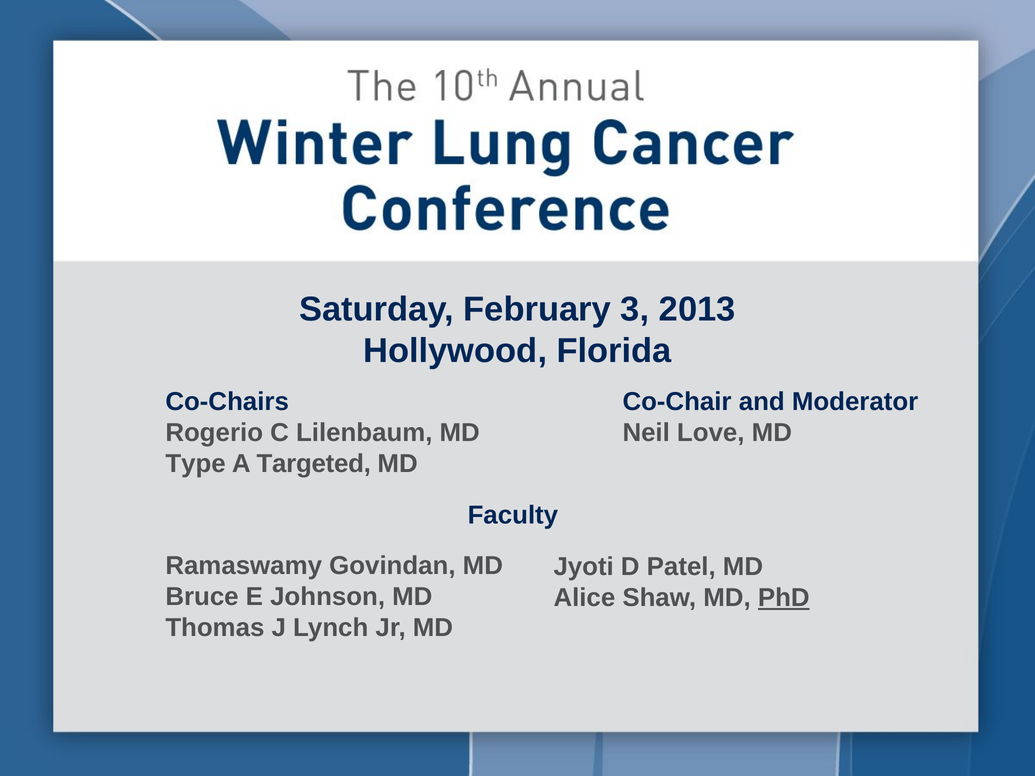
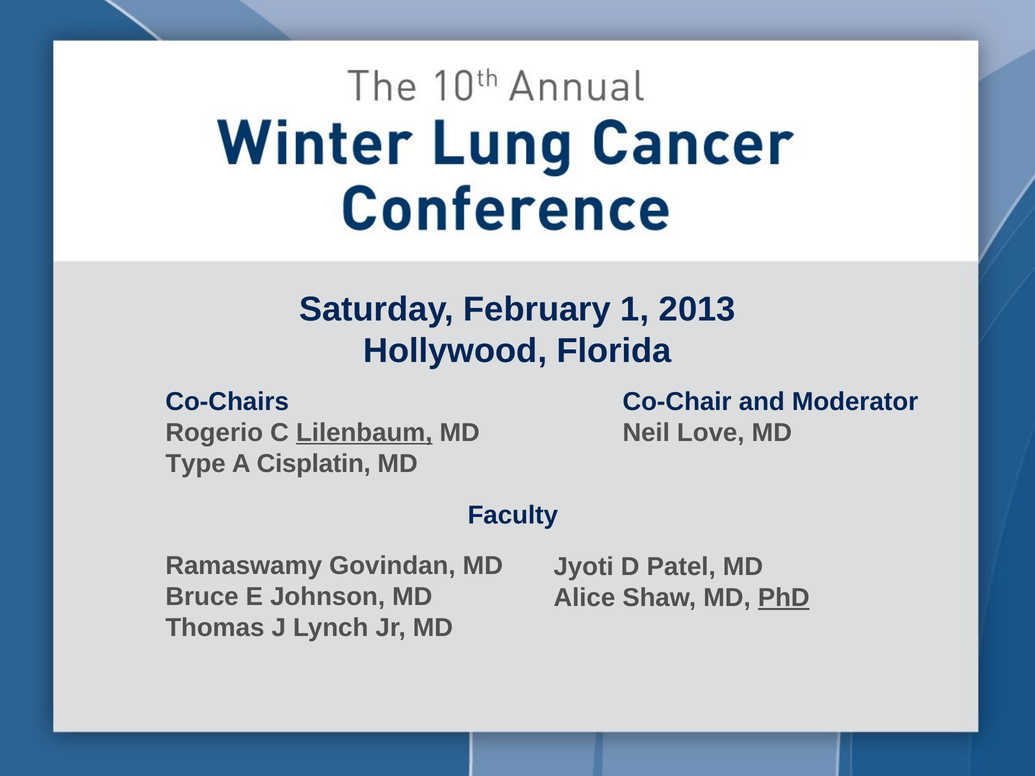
3: 3 -> 1
Lilenbaum underline: none -> present
Targeted: Targeted -> Cisplatin
